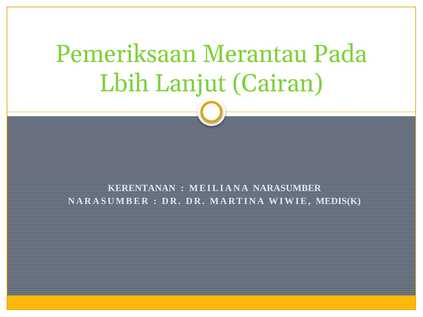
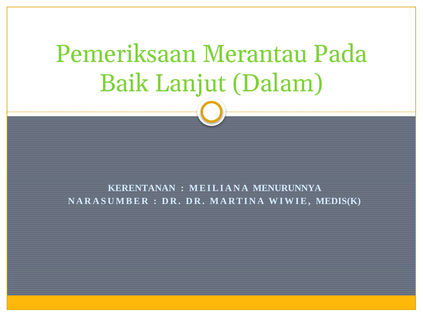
Lbih: Lbih -> Baik
Cairan: Cairan -> Dalam
MEILIANA NARASUMBER: NARASUMBER -> MENURUNNYA
